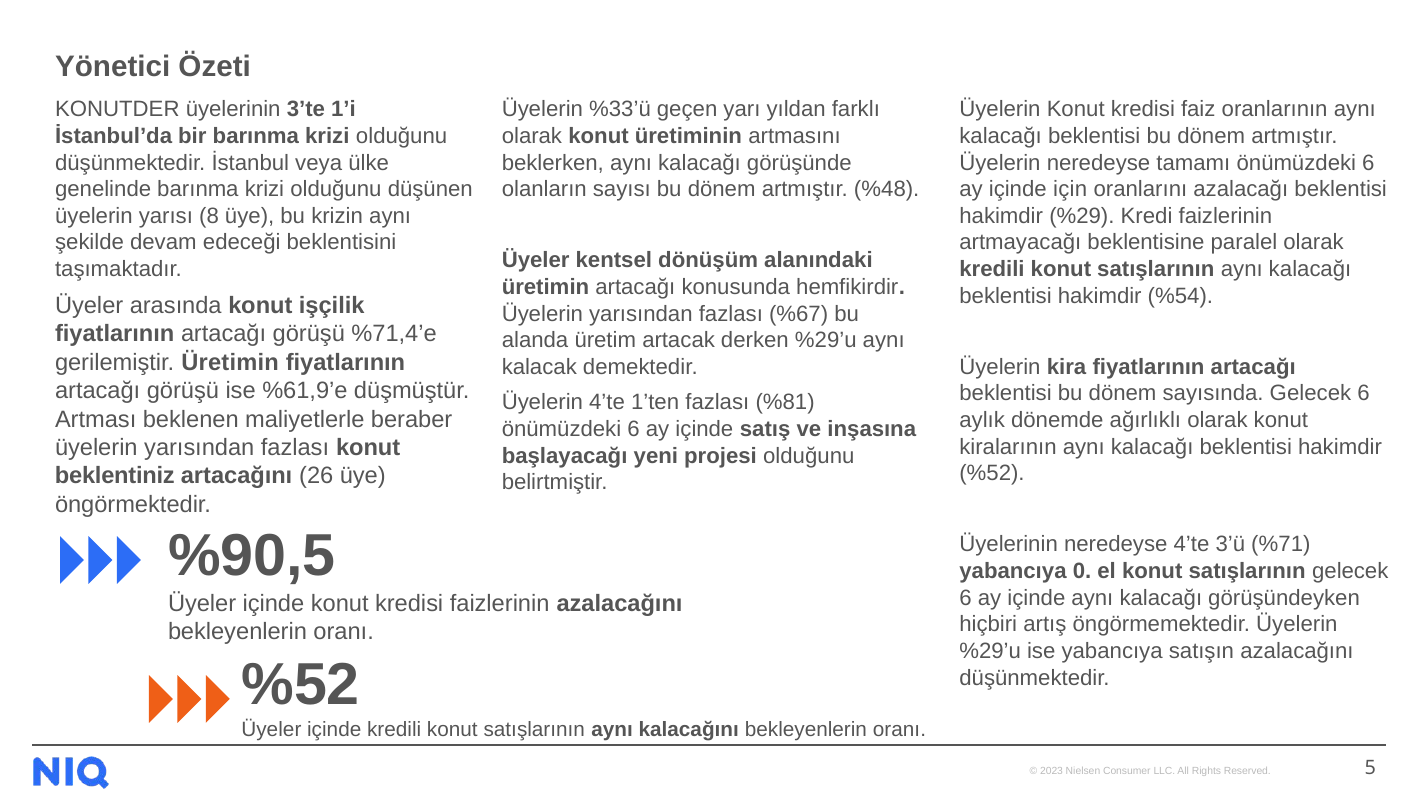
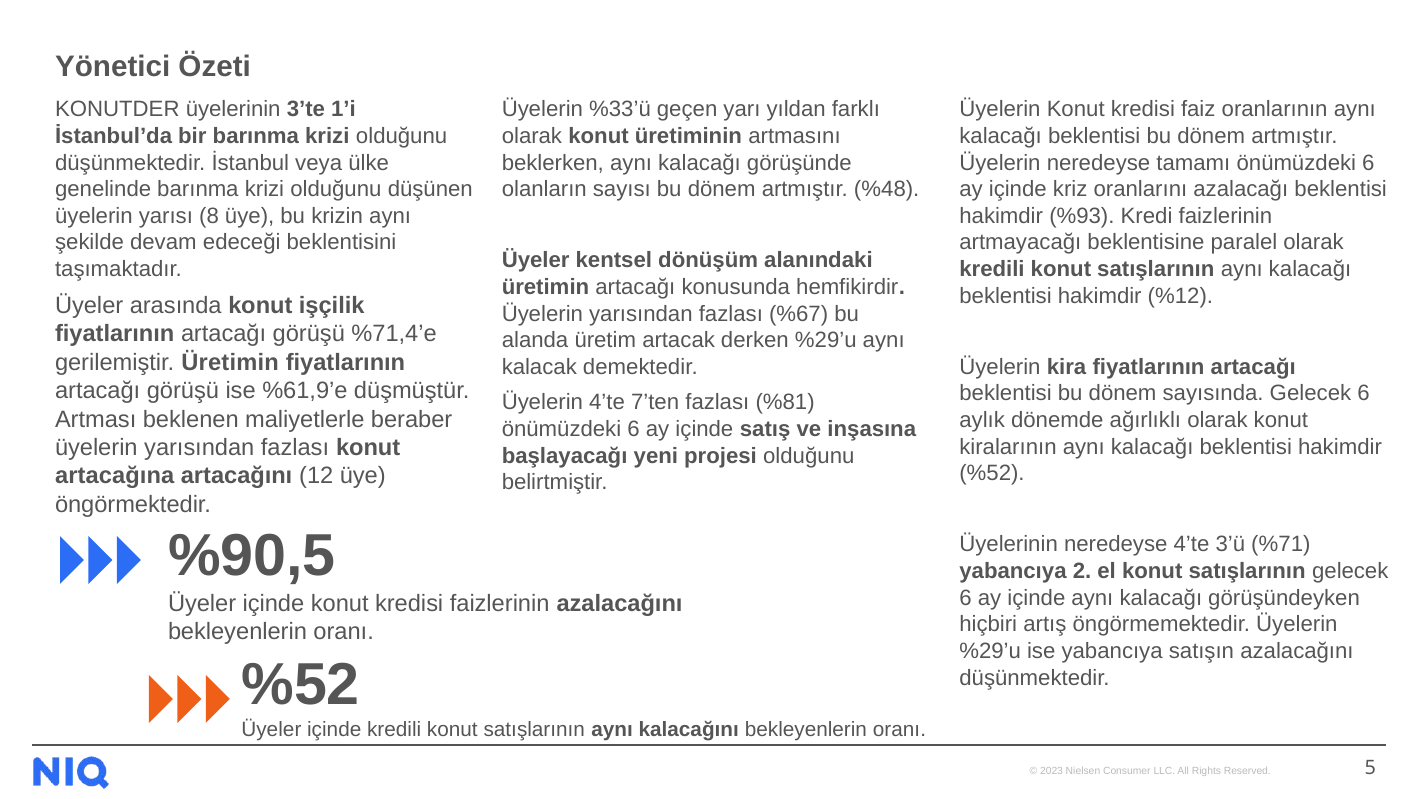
için: için -> kriz
%29: %29 -> %93
%54: %54 -> %12
1’ten: 1’ten -> 7’ten
beklentiniz: beklentiniz -> artacağına
26: 26 -> 12
0: 0 -> 2
